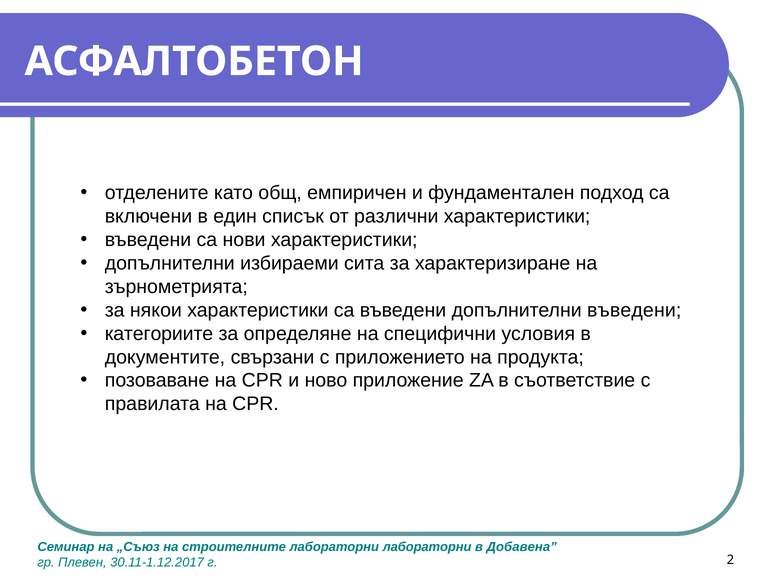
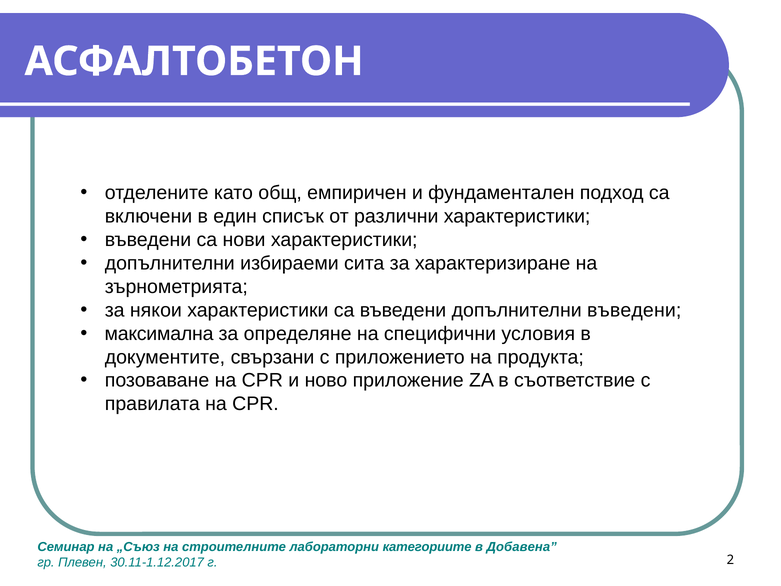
категориите: категориите -> максимална
лабораторни лабораторни: лабораторни -> категориите
